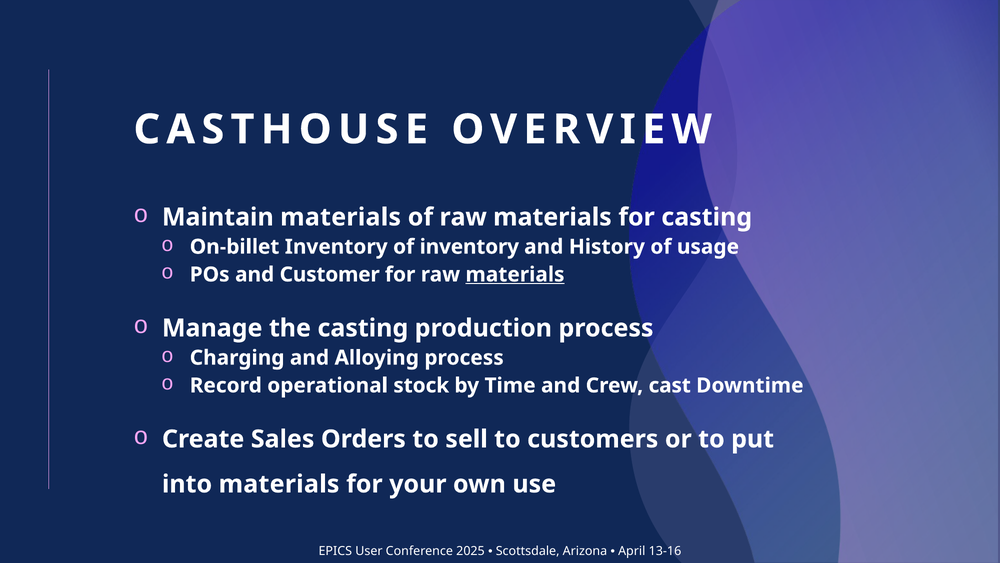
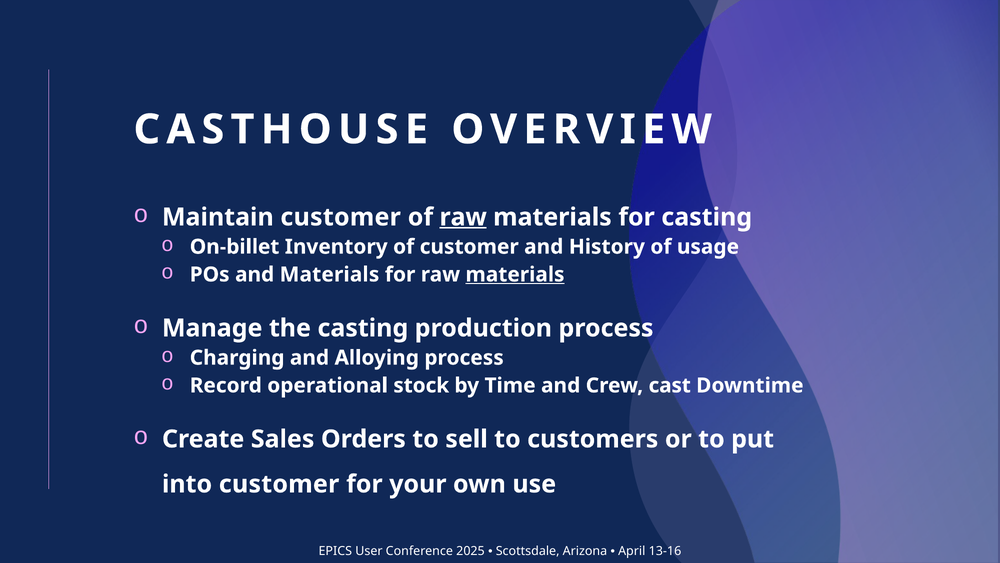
Maintain materials: materials -> customer
raw at (463, 217) underline: none -> present
of inventory: inventory -> customer
and Customer: Customer -> Materials
into materials: materials -> customer
